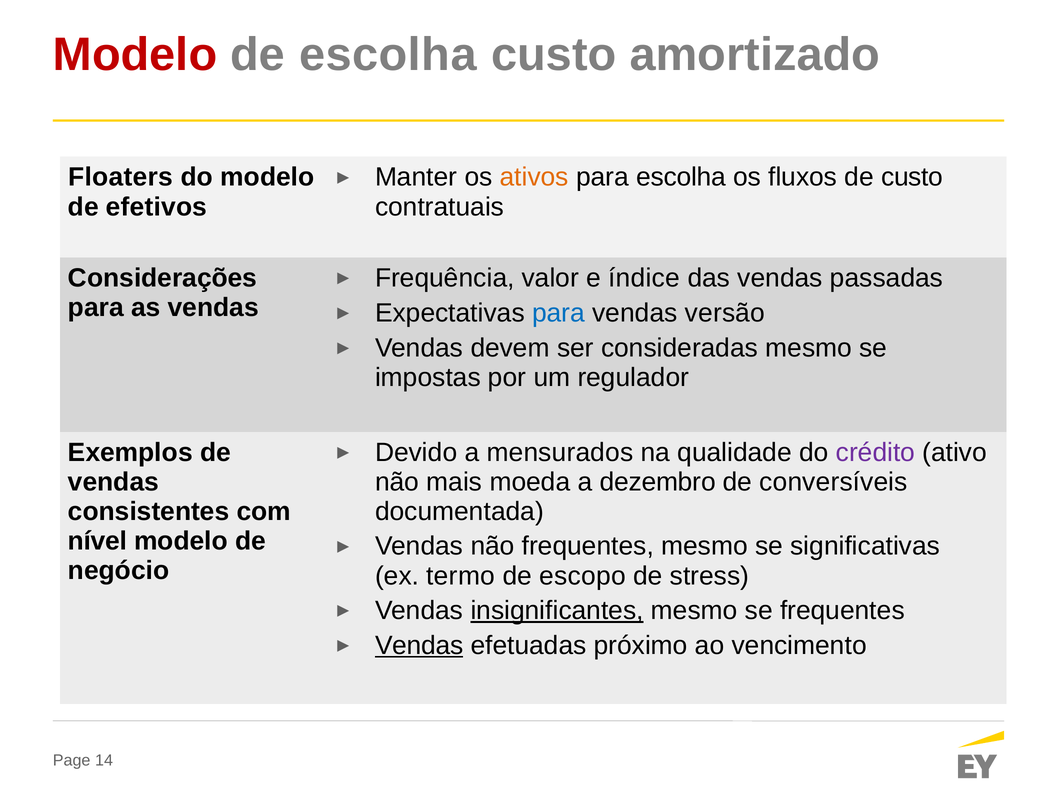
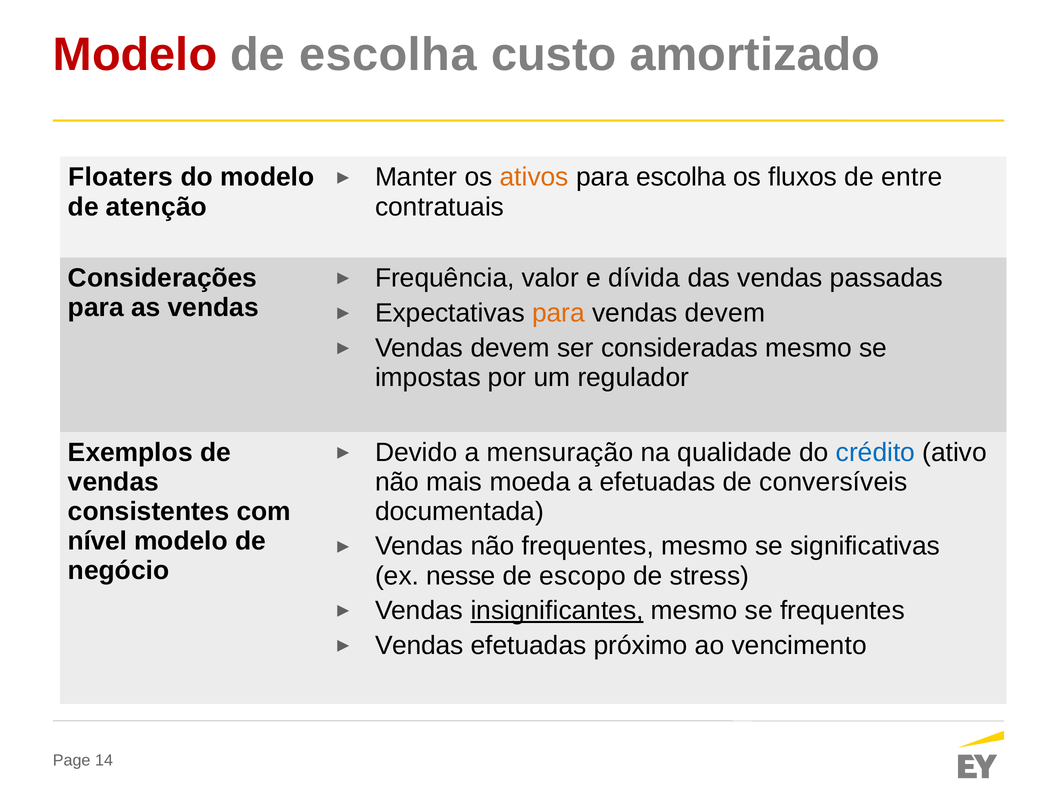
de custo: custo -> entre
efetivos: efetivos -> atenção
índice: índice -> dívida
para at (558, 313) colour: blue -> orange
versão at (725, 313): versão -> devem
mensurados: mensurados -> mensuração
crédito colour: purple -> blue
a dezembro: dezembro -> efetuadas
termo: termo -> nesse
Vendas at (419, 646) underline: present -> none
